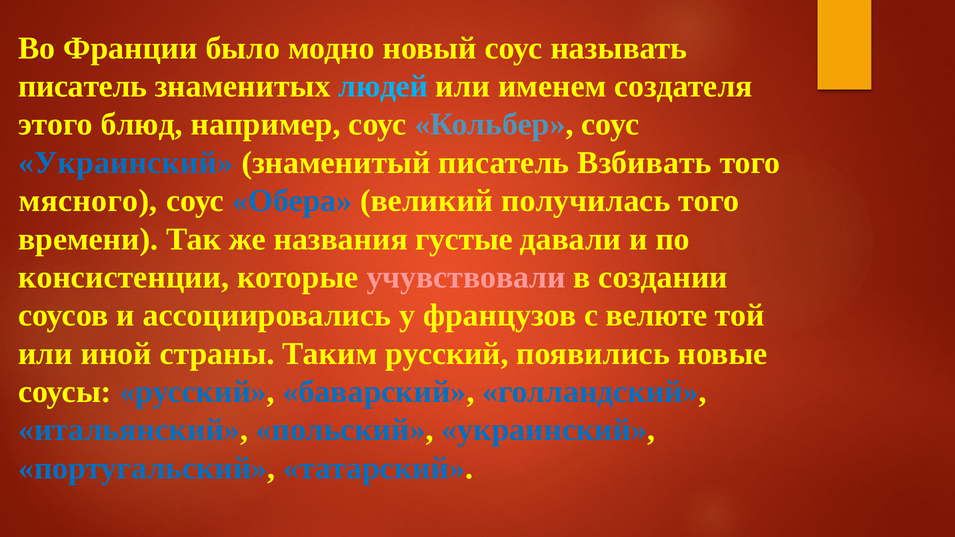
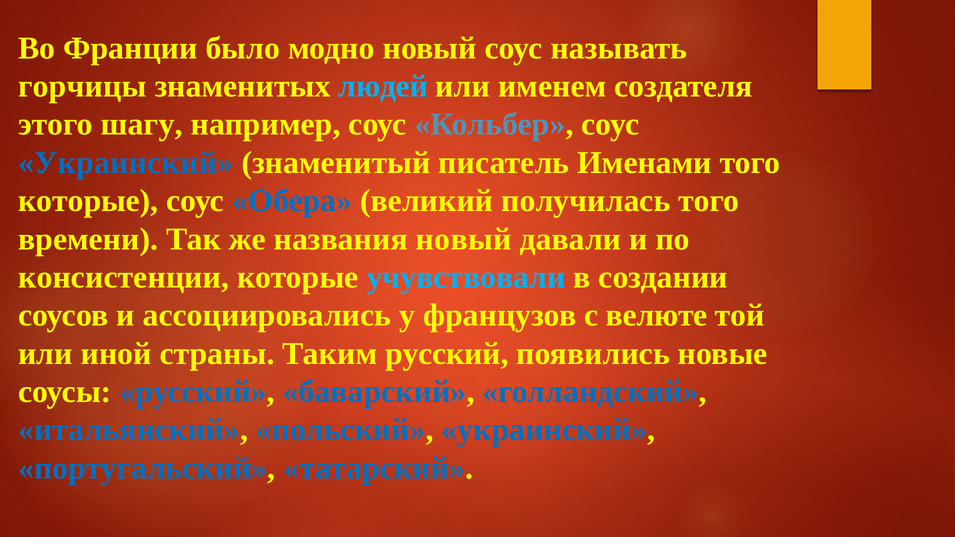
писатель at (83, 86): писатель -> горчицы
блюд: блюд -> шагу
Взбивать: Взбивать -> Именами
мясного at (88, 201): мясного -> которые
названия густые: густые -> новый
учувствовали colour: pink -> light blue
